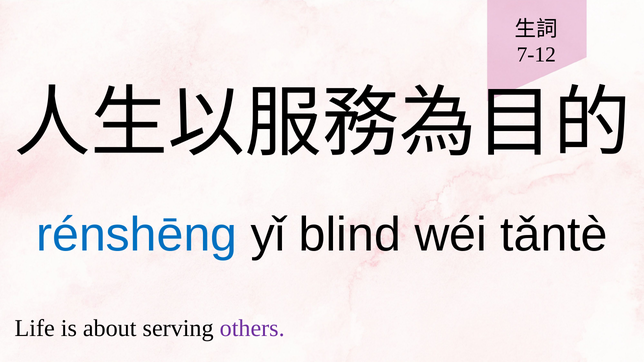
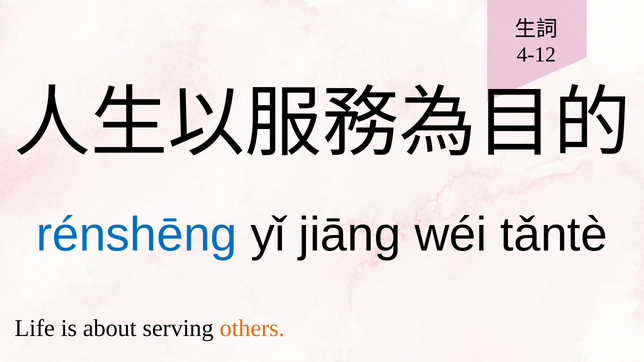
7-12: 7-12 -> 4-12
blind: blind -> jiāng
others colour: purple -> orange
